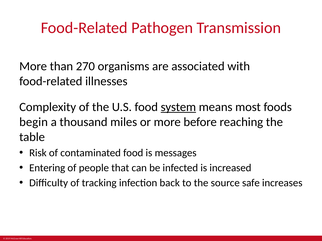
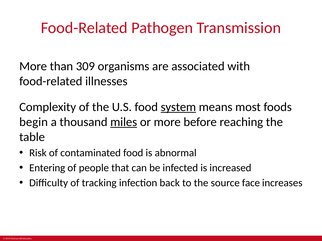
270: 270 -> 309
miles underline: none -> present
messages: messages -> abnormal
safe: safe -> face
